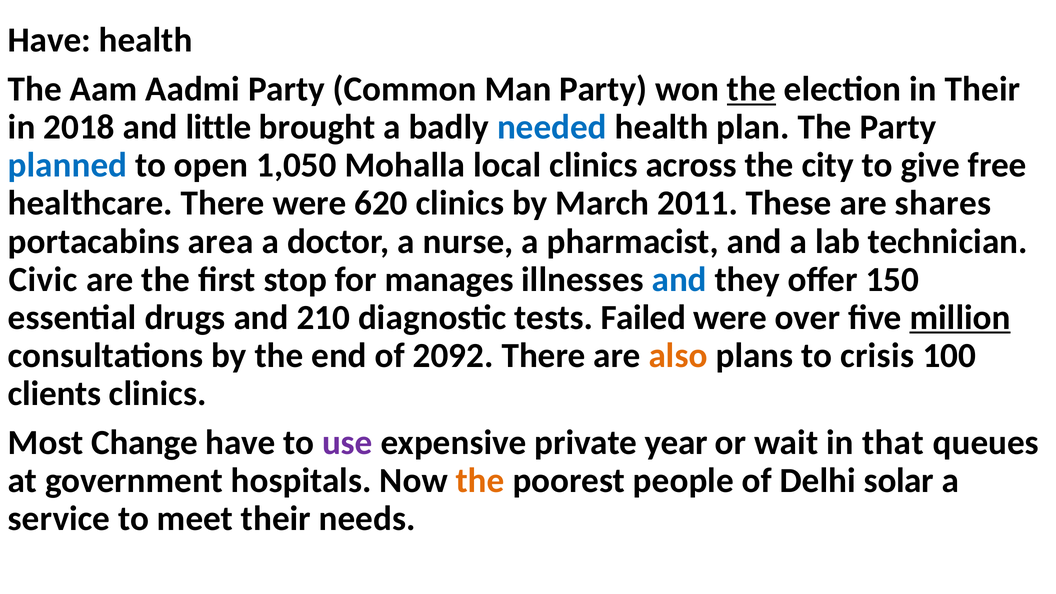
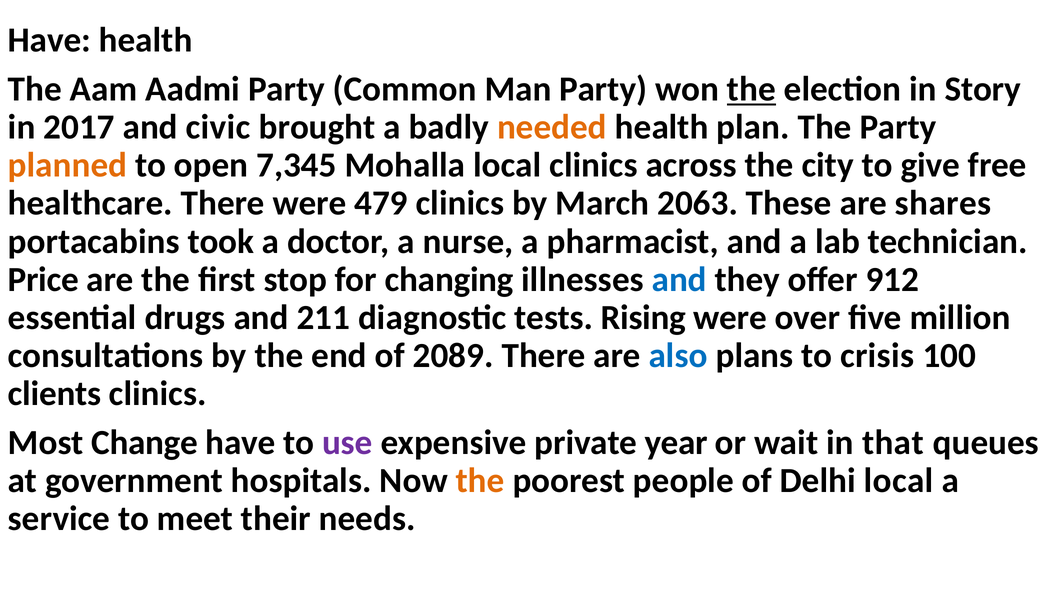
in Their: Their -> Story
2018: 2018 -> 2017
little: little -> civic
needed colour: blue -> orange
planned colour: blue -> orange
1,050: 1,050 -> 7,345
620: 620 -> 479
2011: 2011 -> 2063
area: area -> took
Civic: Civic -> Price
manages: manages -> changing
150: 150 -> 912
210: 210 -> 211
Failed: Failed -> Rising
million underline: present -> none
2092: 2092 -> 2089
also colour: orange -> blue
Delhi solar: solar -> local
